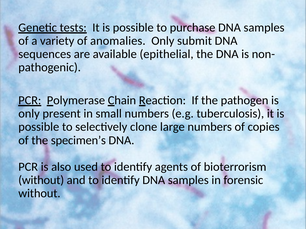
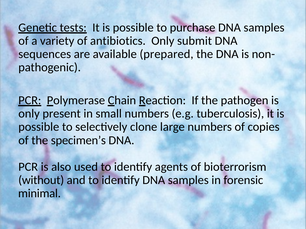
anomalies: anomalies -> antibiotics
epithelial: epithelial -> prepared
without at (39, 194): without -> minimal
